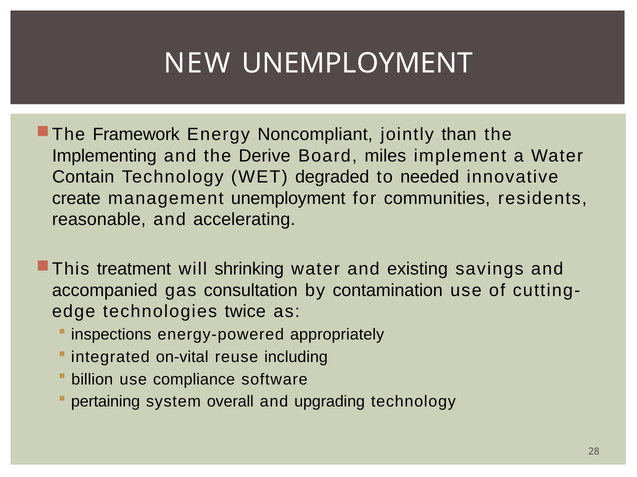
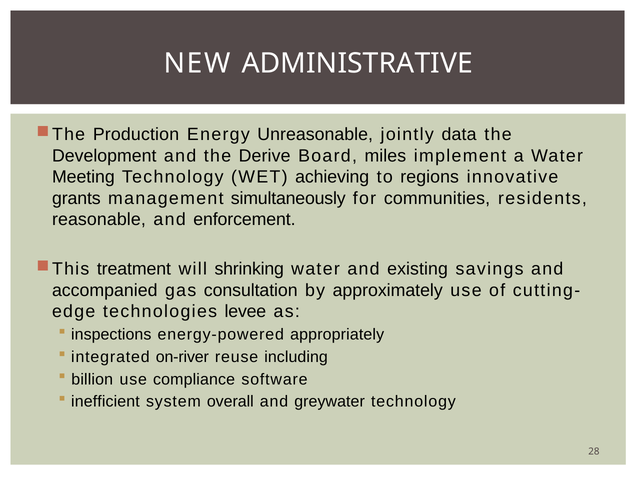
NEW UNEMPLOYMENT: UNEMPLOYMENT -> ADMINISTRATIVE
Framework: Framework -> Production
Noncompliant: Noncompliant -> Unreasonable
than: than -> data
Implementing: Implementing -> Development
Contain: Contain -> Meeting
degraded: degraded -> achieving
needed: needed -> regions
create: create -> grants
management unemployment: unemployment -> simultaneously
accelerating: accelerating -> enforcement
contamination: contamination -> approximately
twice: twice -> levee
on-vital: on-vital -> on-river
pertaining: pertaining -> inefficient
upgrading: upgrading -> greywater
